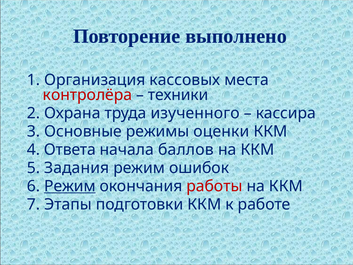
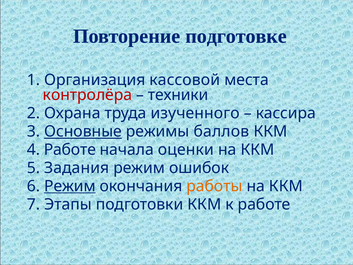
выполнено: выполнено -> подготовке
кассовых: кассовых -> кассовой
Основные underline: none -> present
оценки: оценки -> баллов
4 Ответа: Ответа -> Работе
баллов: баллов -> оценки
работы colour: red -> orange
